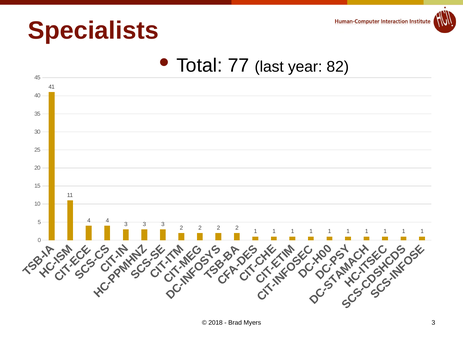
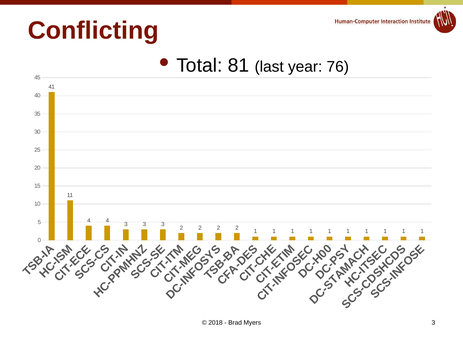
Specialists: Specialists -> Conflicting
77: 77 -> 81
82: 82 -> 76
